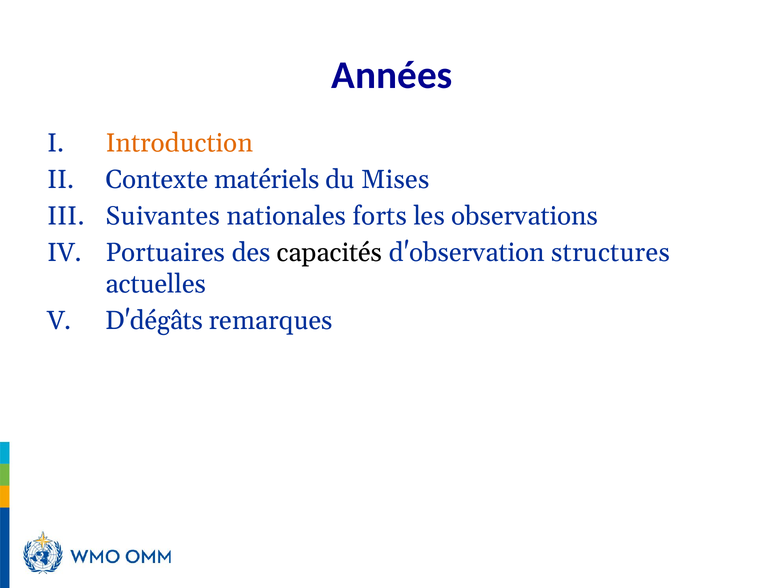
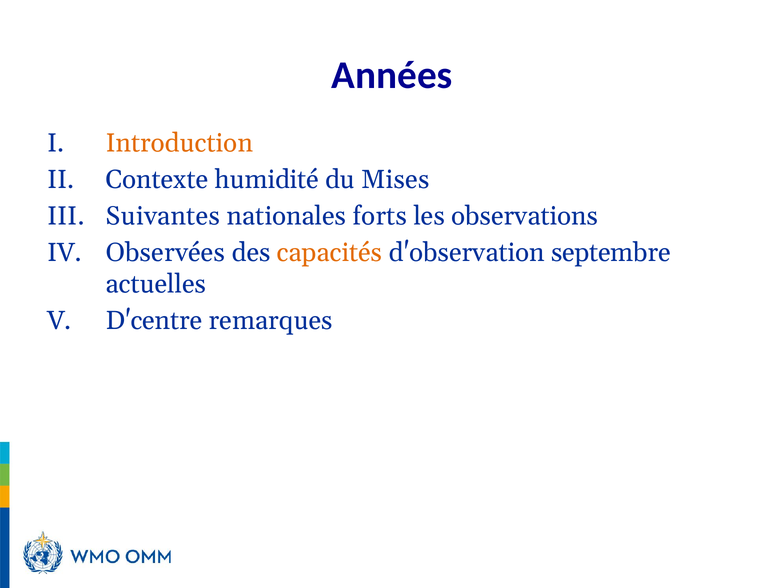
matériels: matériels -> humidité
Portuaires: Portuaires -> Observées
capacités colour: black -> orange
structures: structures -> septembre
D'dégâts: D'dégâts -> D'centre
